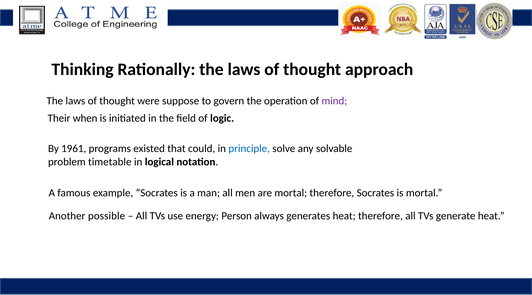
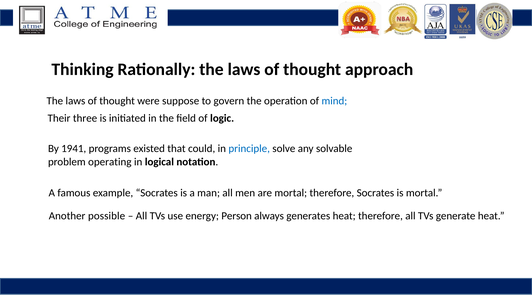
mind colour: purple -> blue
when: when -> three
1961: 1961 -> 1941
timetable: timetable -> operating
